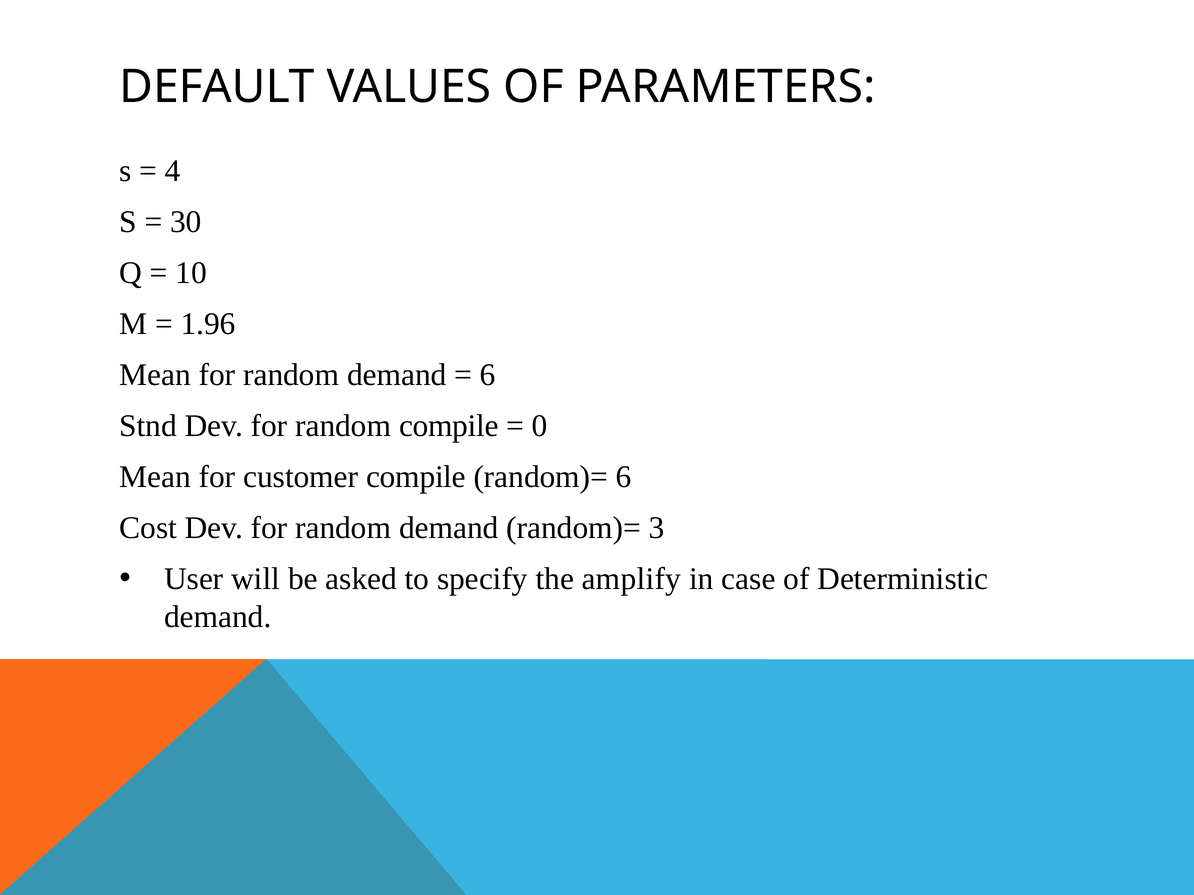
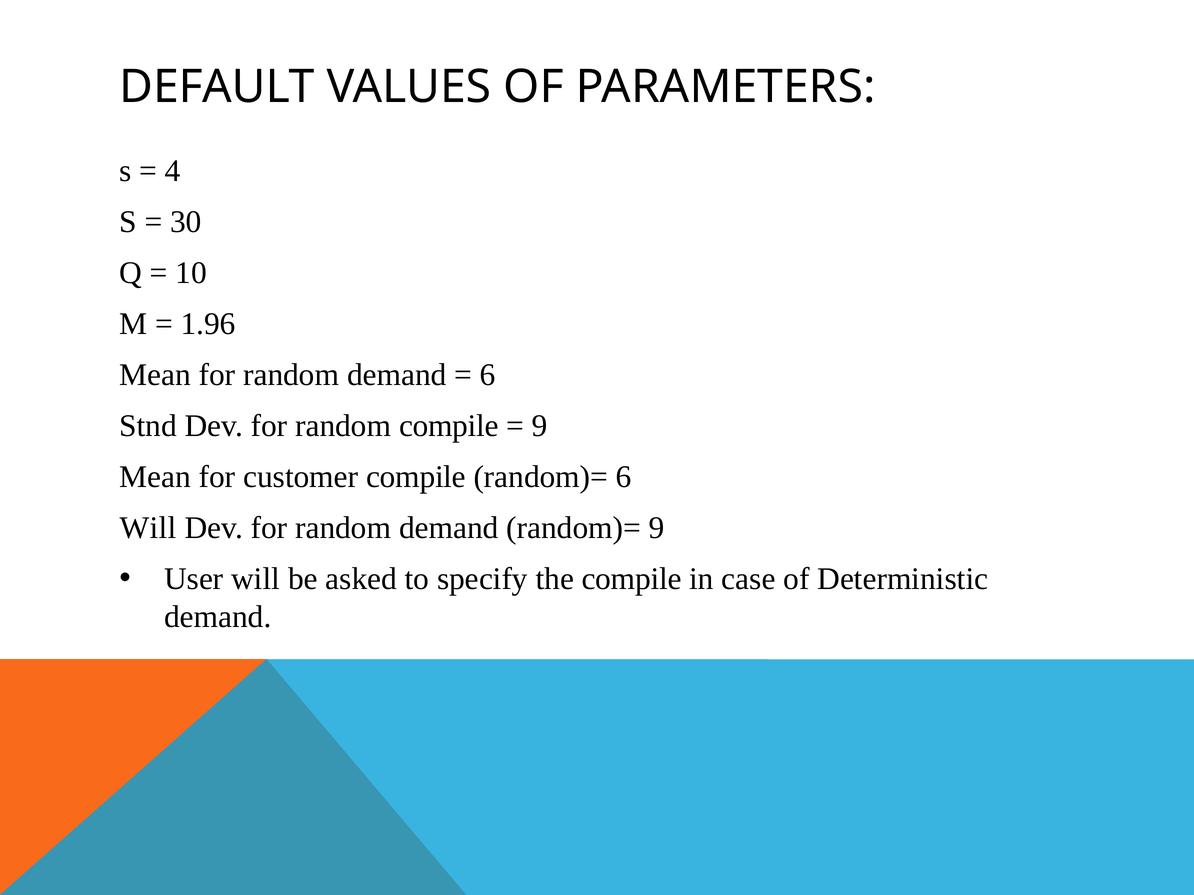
0 at (540, 426): 0 -> 9
Cost at (148, 528): Cost -> Will
random)= 3: 3 -> 9
the amplify: amplify -> compile
